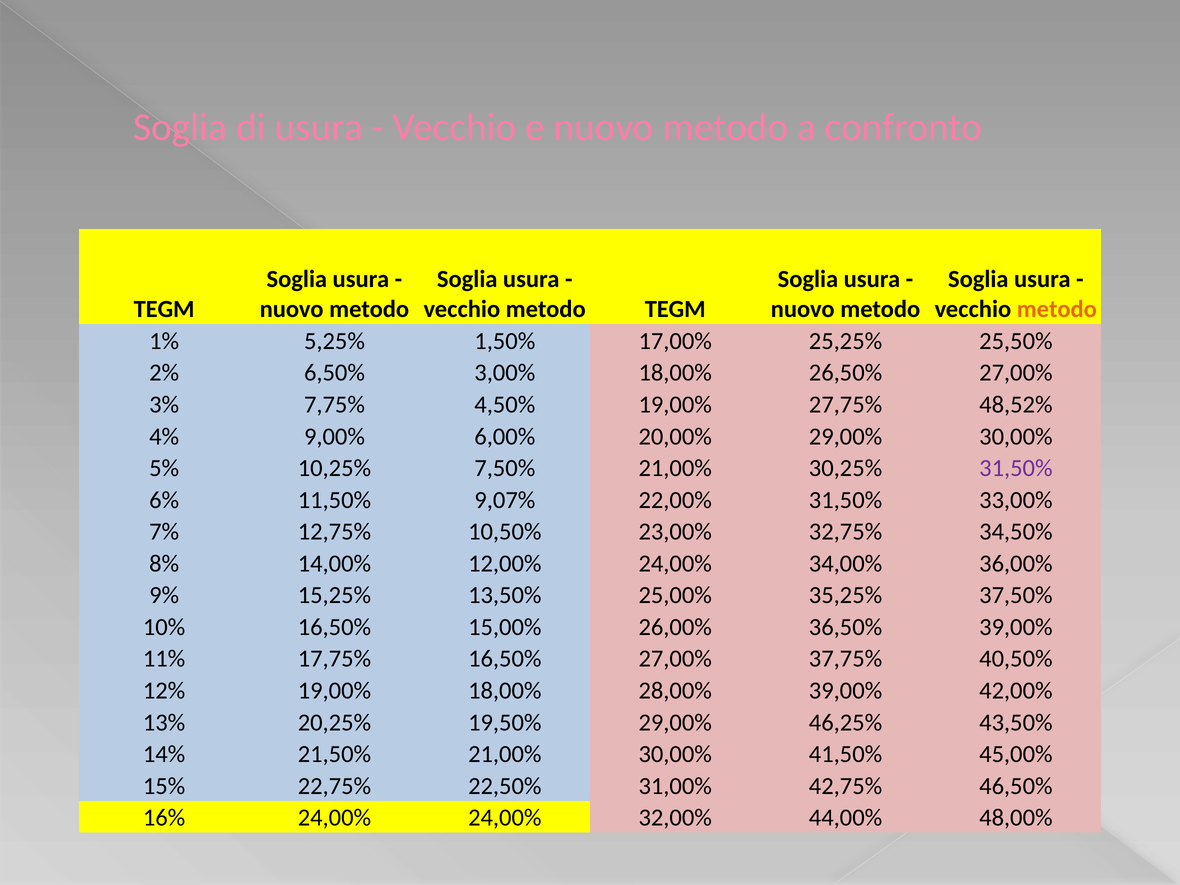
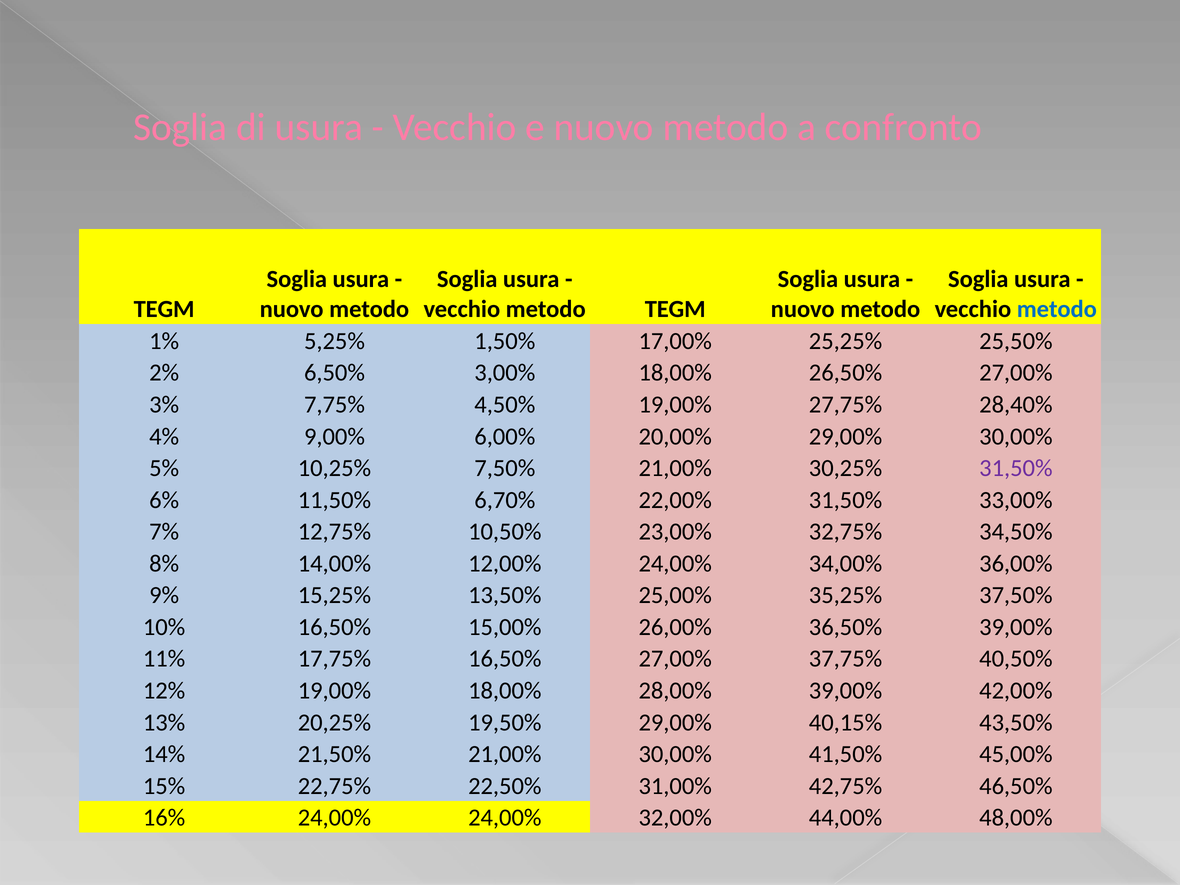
metodo at (1057, 309) colour: orange -> blue
48,52%: 48,52% -> 28,40%
9,07%: 9,07% -> 6,70%
46,25%: 46,25% -> 40,15%
